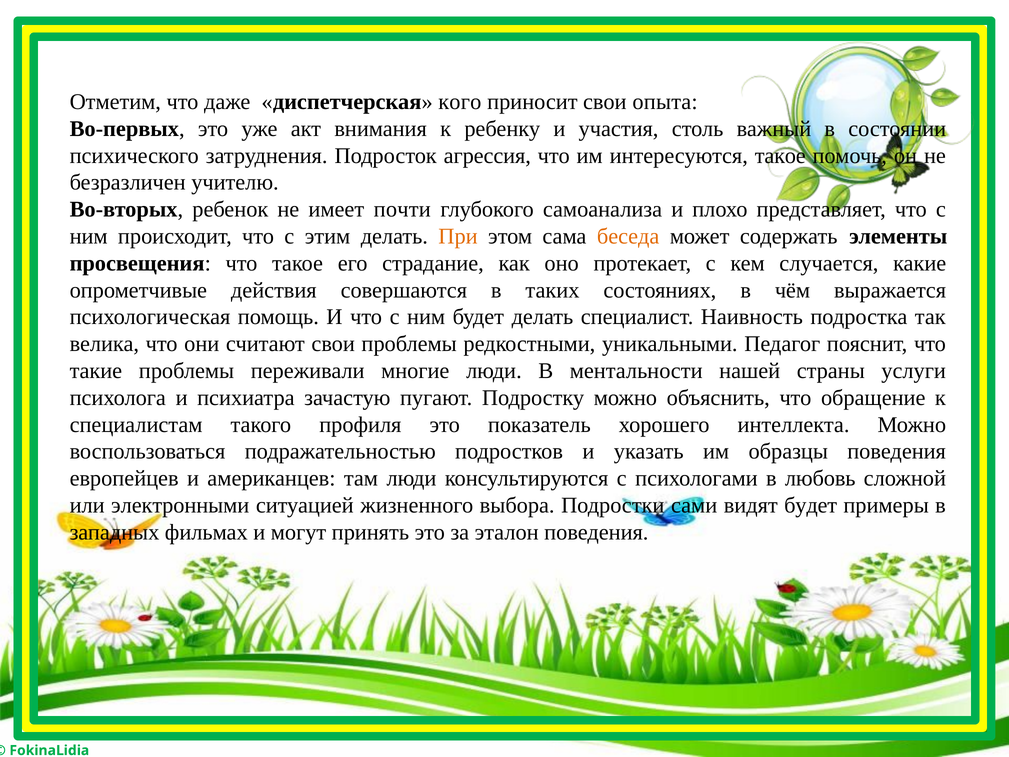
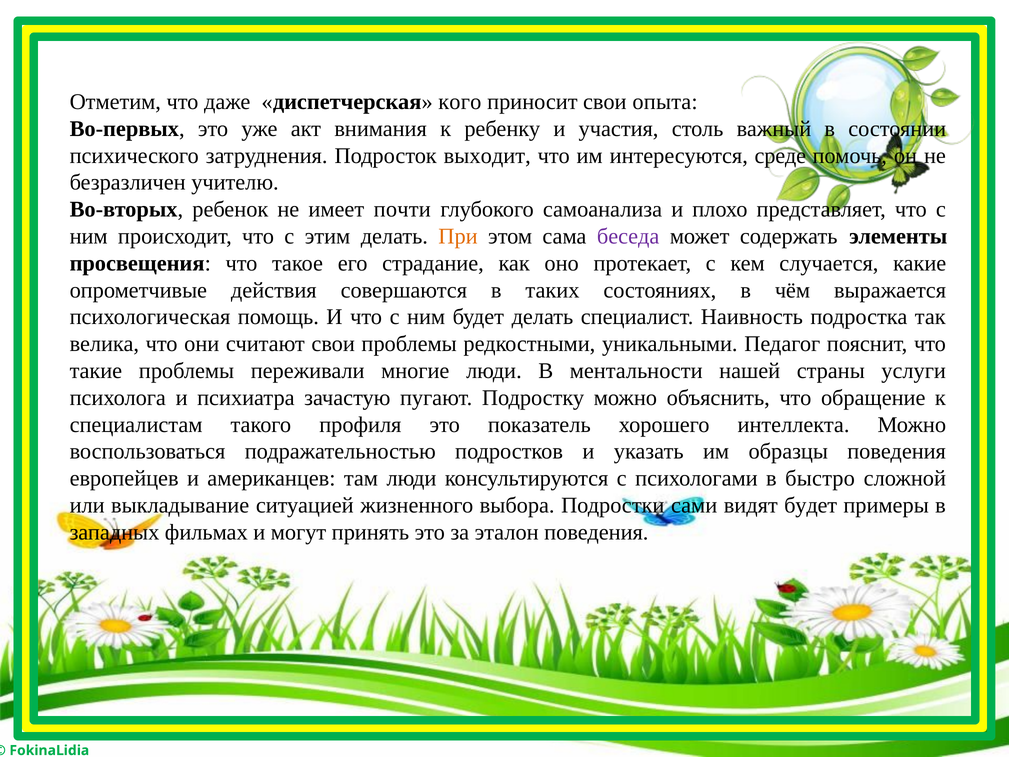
агрессия: агрессия -> выходит
интересуются такое: такое -> среде
беседа colour: orange -> purple
любовь: любовь -> быстро
электронными: электронными -> выкладывание
